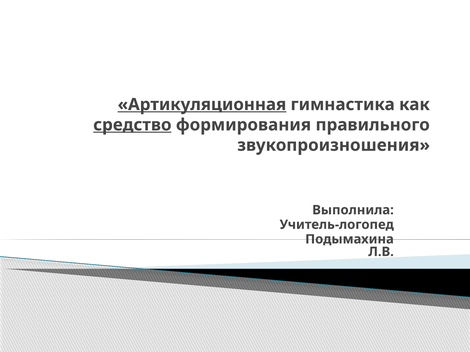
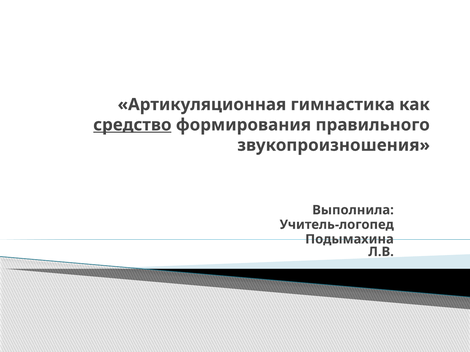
Артикуляционная underline: present -> none
